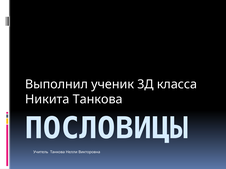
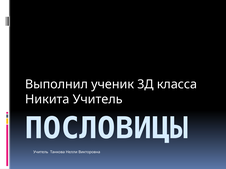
Никита Танкова: Танкова -> Учитель
